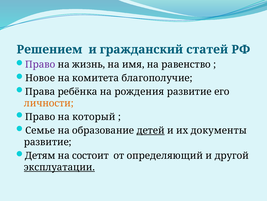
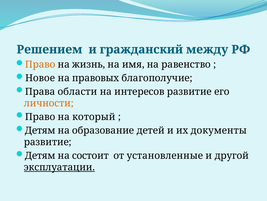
статей: статей -> между
Право at (40, 64) colour: purple -> orange
комитета: комитета -> правовых
ребёнка: ребёнка -> области
рождения: рождения -> интересов
Семье at (40, 130): Семье -> Детям
детей underline: present -> none
определяющий: определяющий -> установленные
